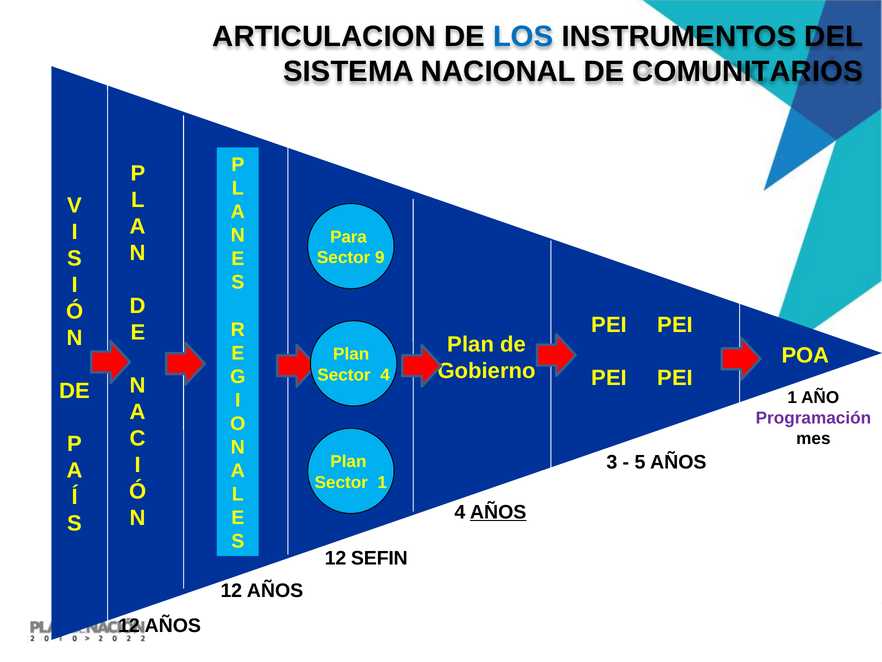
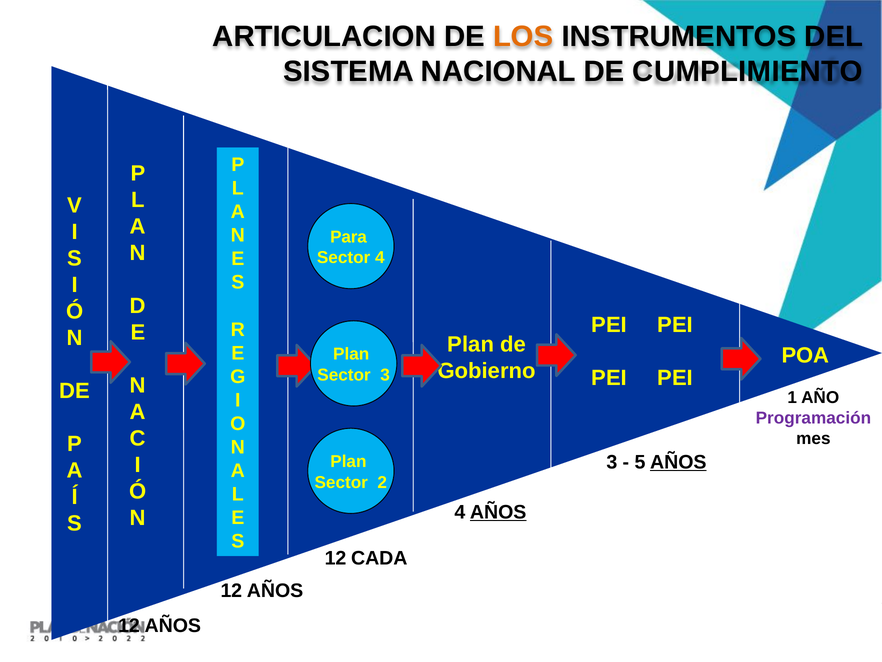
LOS colour: blue -> orange
COMUNITARIOS: COMUNITARIOS -> CUMPLIMIENTO
Sector 9: 9 -> 4
Sector 4: 4 -> 3
AÑOS at (678, 462) underline: none -> present
Sector 1: 1 -> 2
SEFIN: SEFIN -> CADA
